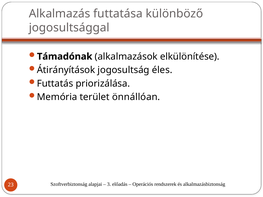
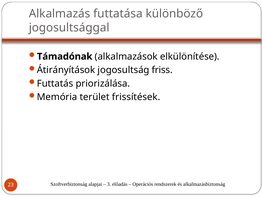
éles: éles -> friss
önnállóan: önnállóan -> frissítések
